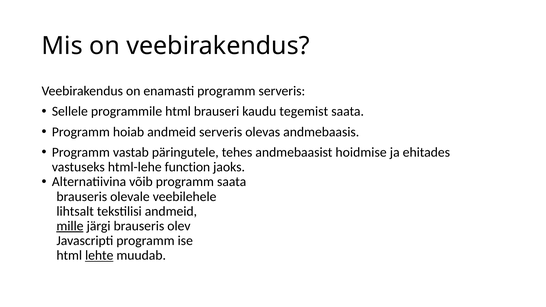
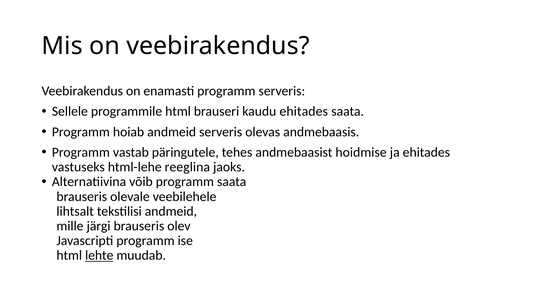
kaudu tegemist: tegemist -> ehitades
function: function -> reeglina
mille underline: present -> none
